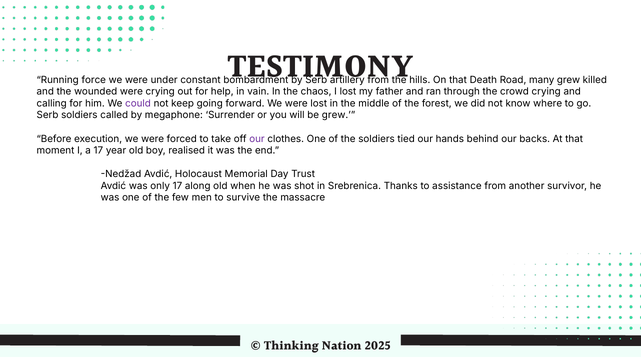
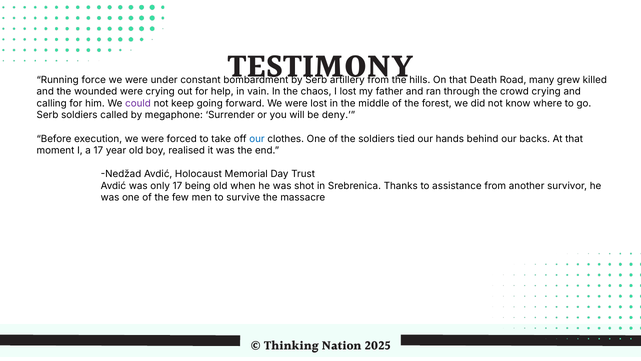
be grew: grew -> deny
our at (257, 139) colour: purple -> blue
along: along -> being
